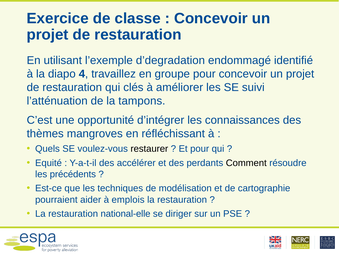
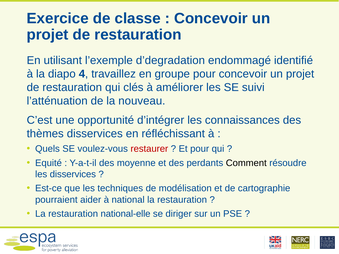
tampons: tampons -> nouveau
thèmes mangroves: mangroves -> disservices
restaurer colour: black -> red
accélérer: accélérer -> moyenne
les précédents: précédents -> disservices
emplois: emplois -> national
